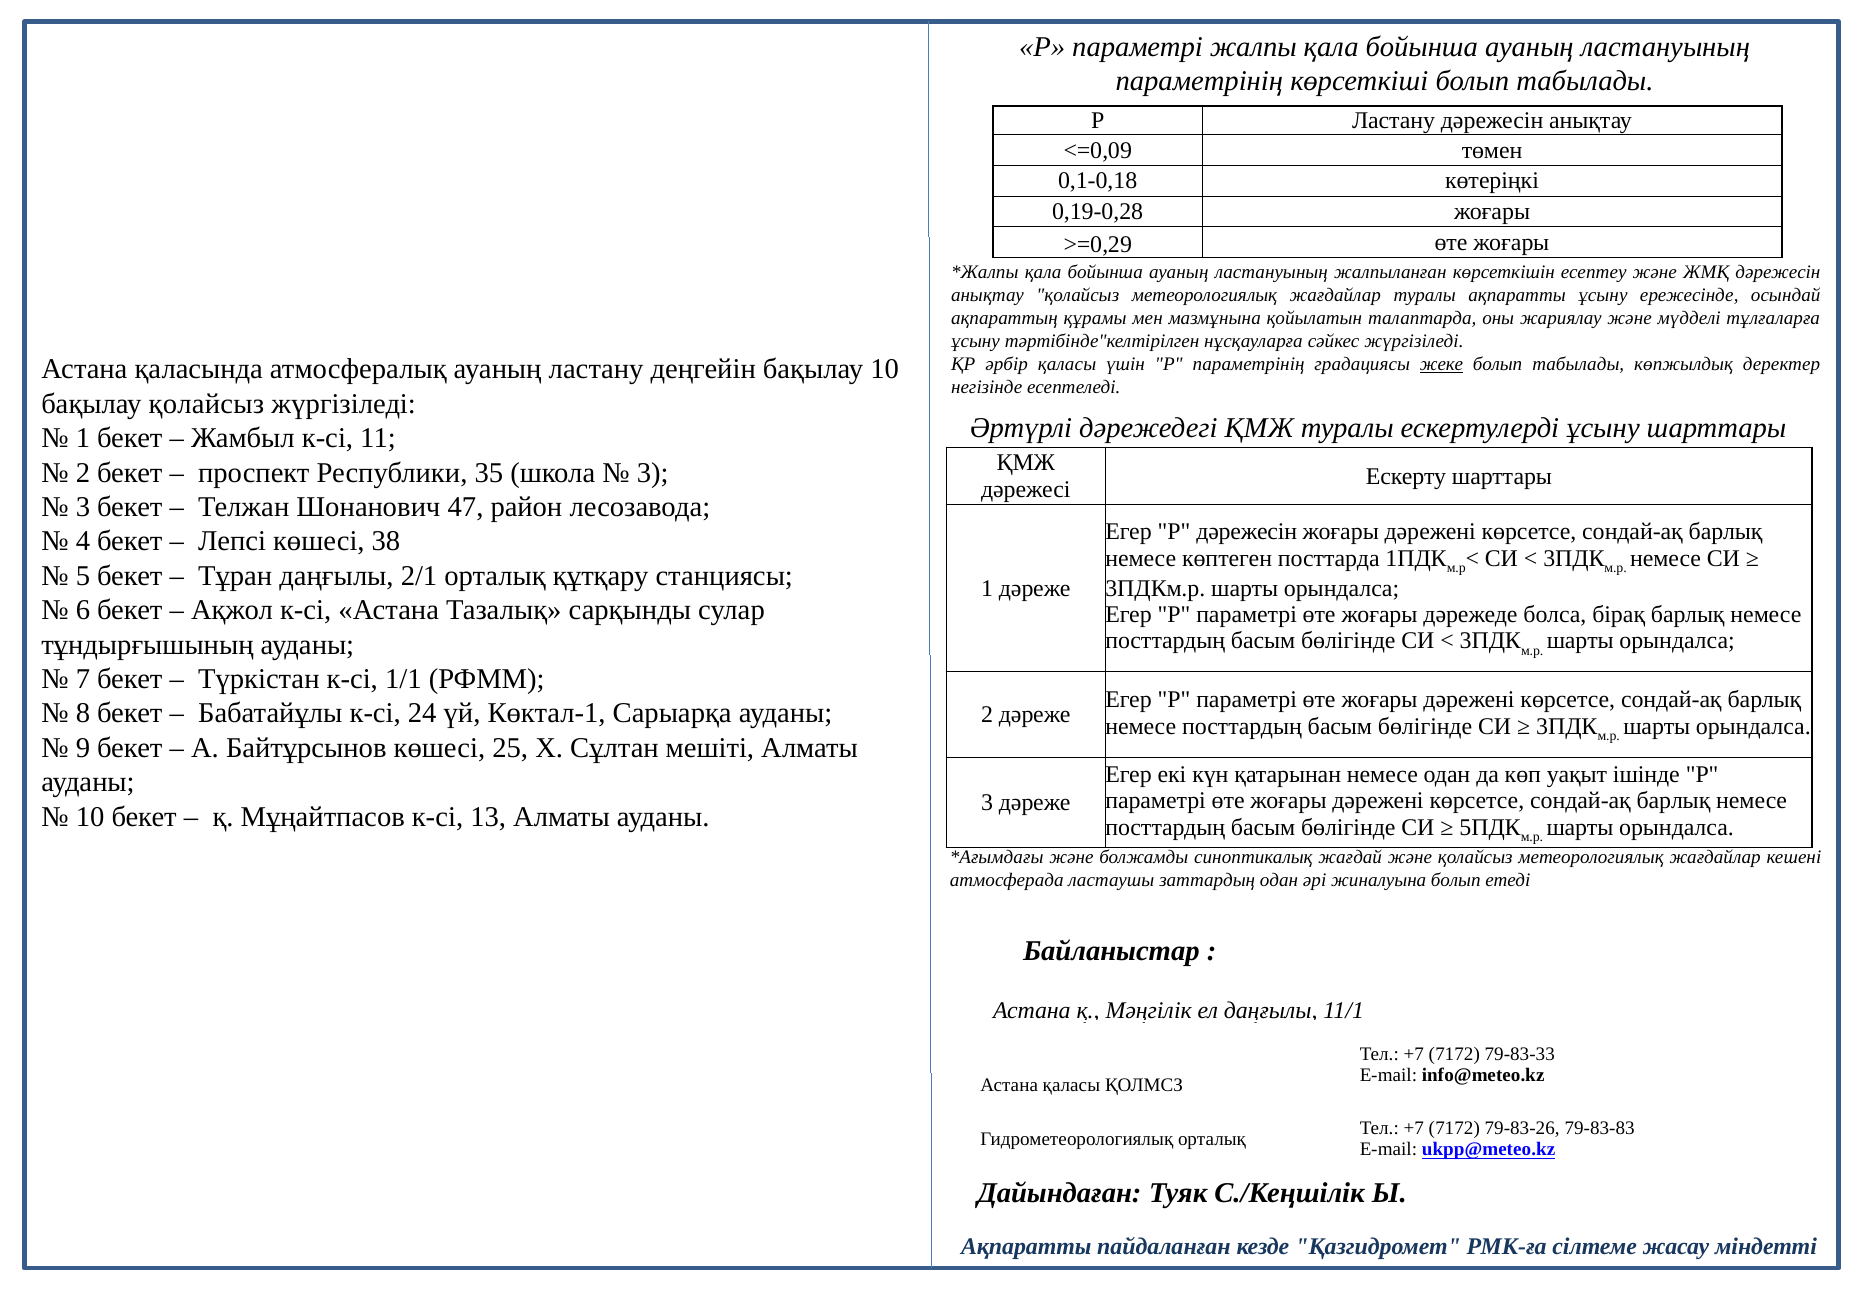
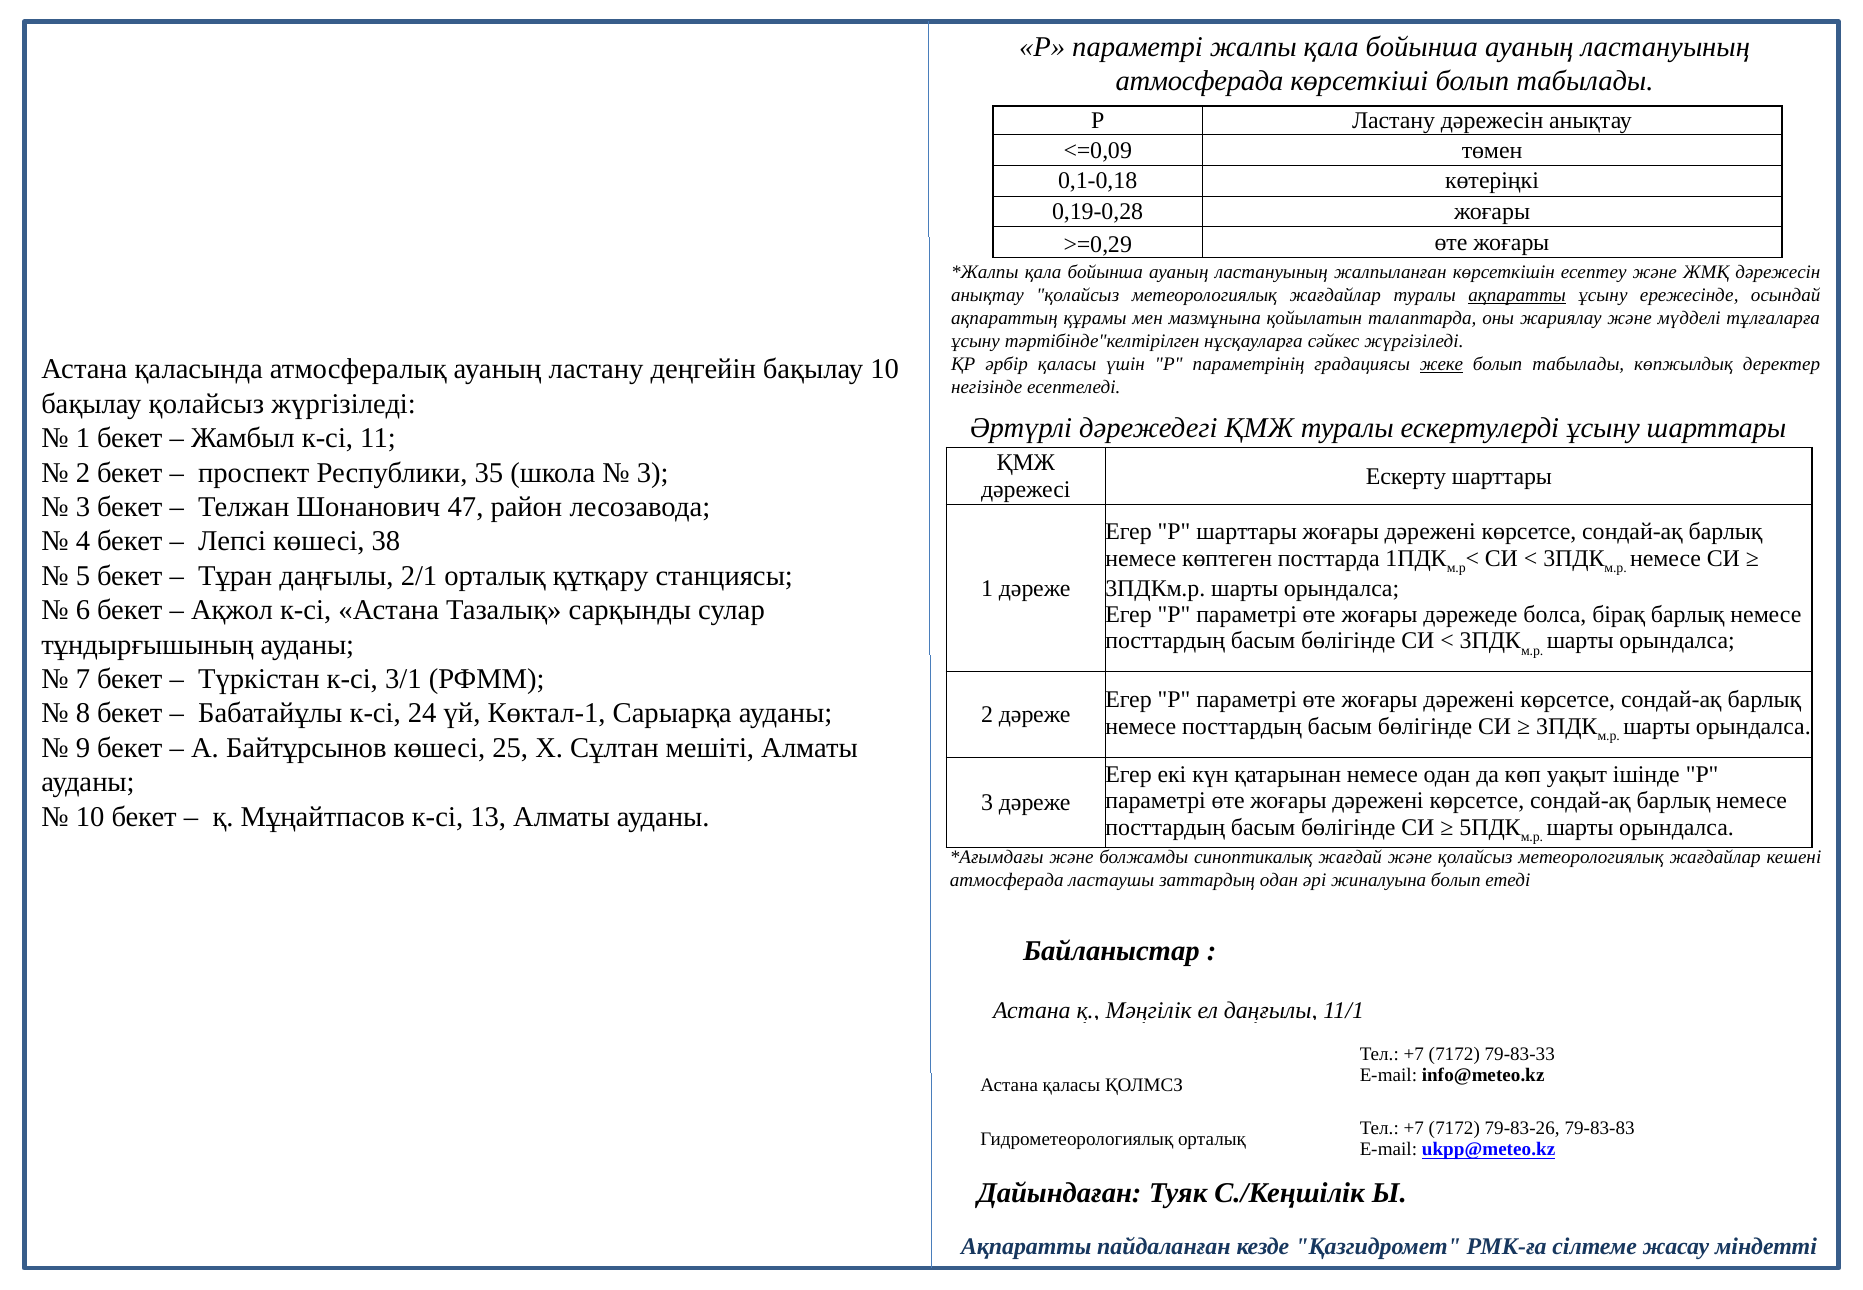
параметрінің at (1199, 81): параметрінің -> атмосферада
ақпаратты at (1517, 295) underline: none -> present
Р дәрежесін: дәрежесін -> шарттары
1/1: 1/1 -> 3/1
